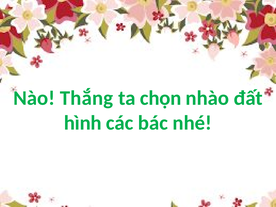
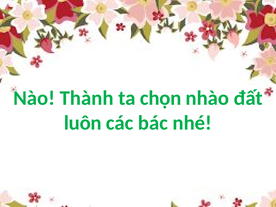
Thắng: Thắng -> Thành
hình: hình -> luôn
